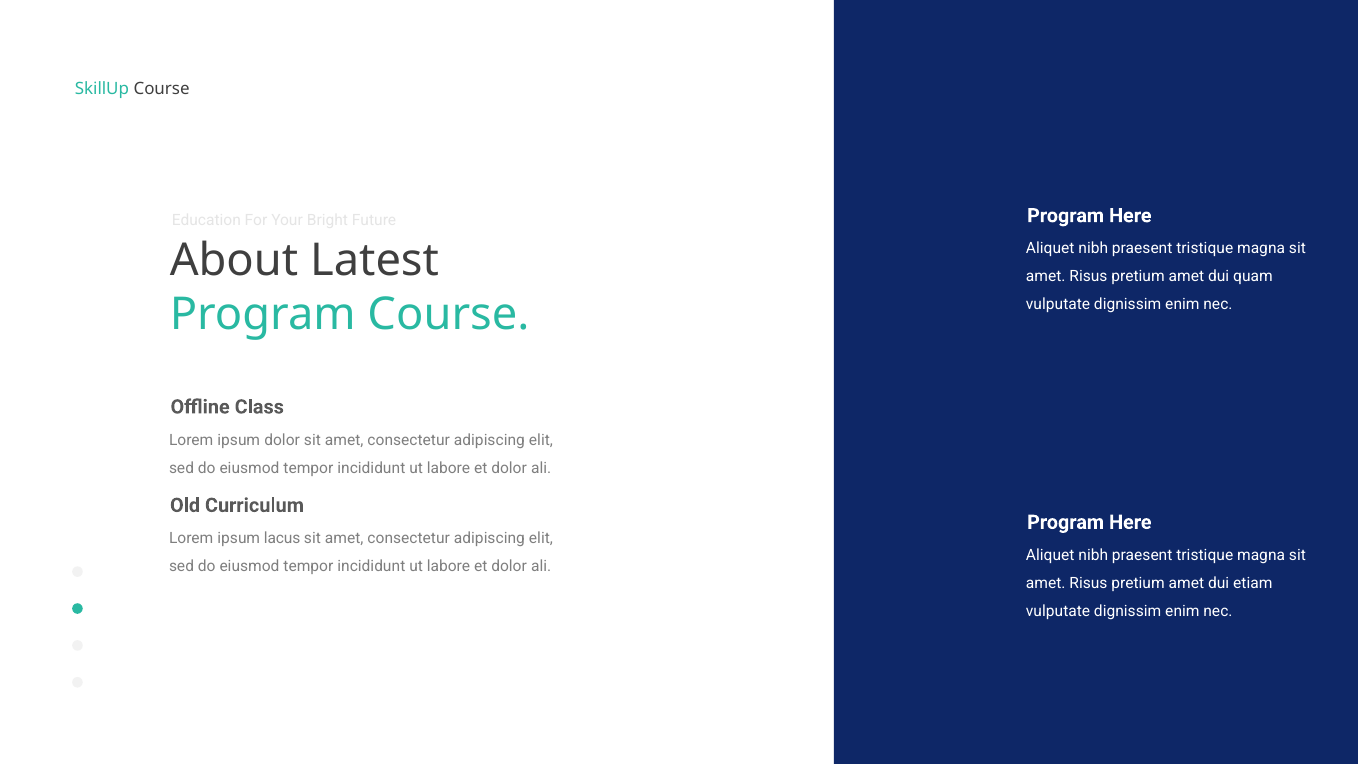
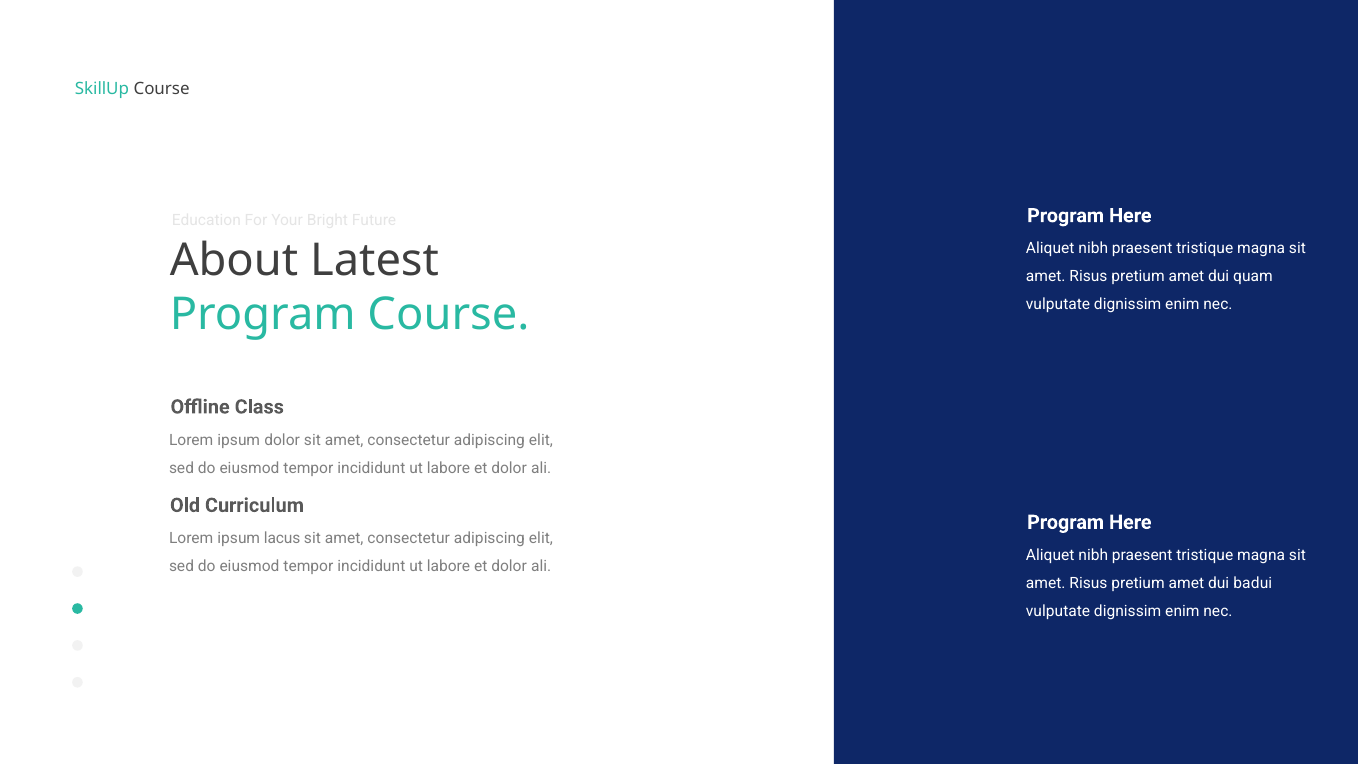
etiam: etiam -> badui
